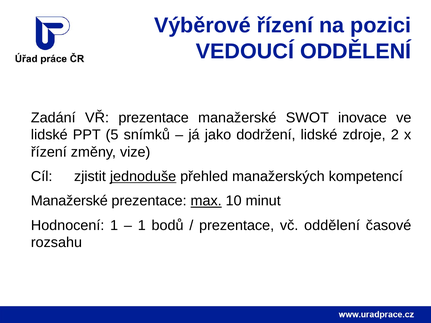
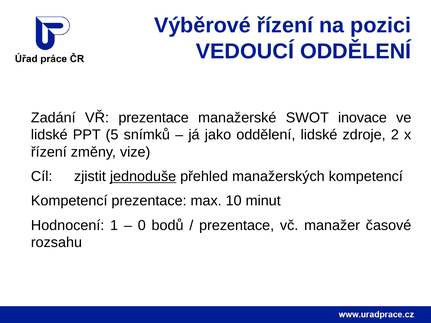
jako dodržení: dodržení -> oddělení
Manažerské at (69, 201): Manažerské -> Kompetencí
max underline: present -> none
1 at (142, 225): 1 -> 0
vč oddělení: oddělení -> manažer
